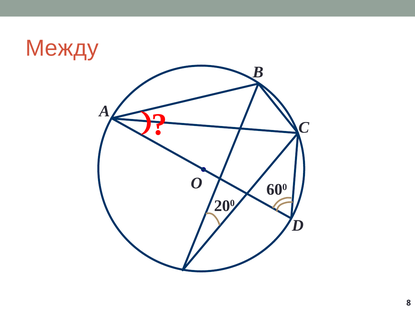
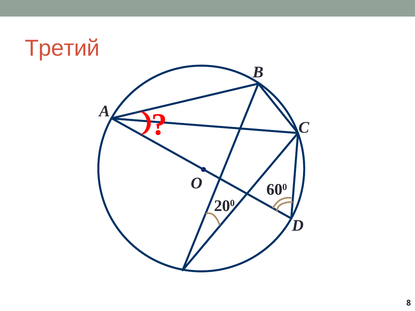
Между: Между -> Третий
